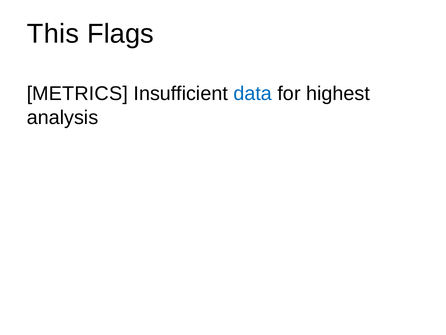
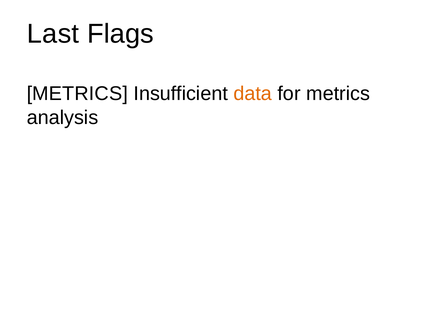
This: This -> Last
data colour: blue -> orange
for highest: highest -> metrics
